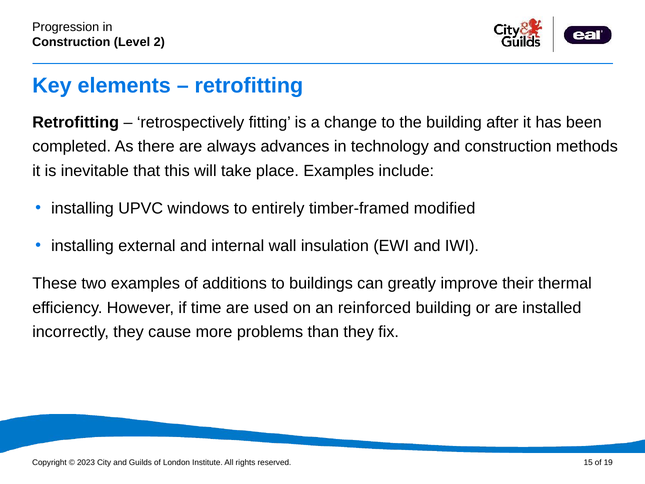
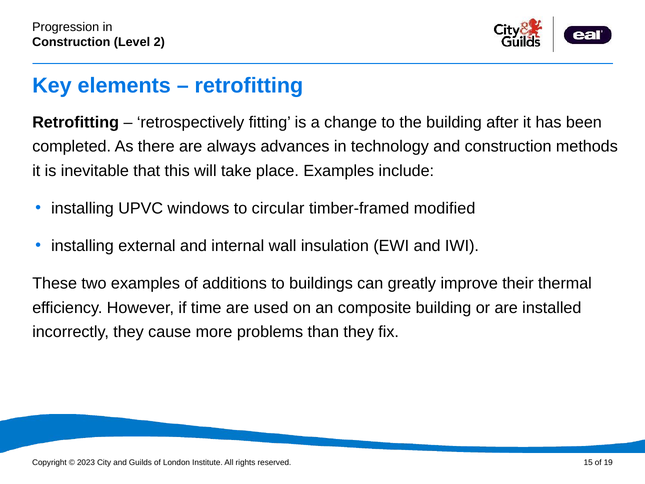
entirely: entirely -> circular
reinforced: reinforced -> composite
